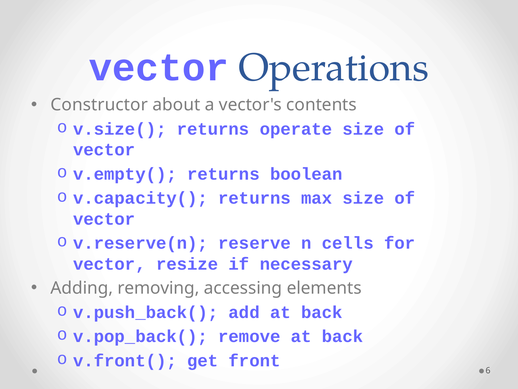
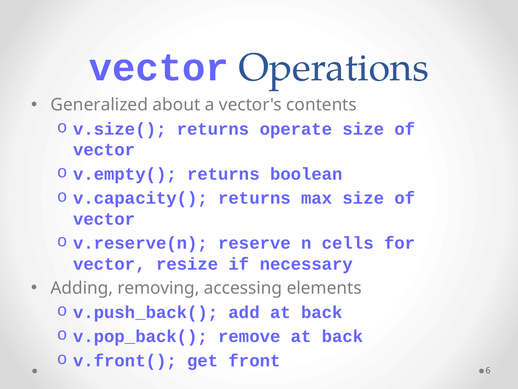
Constructor: Constructor -> Generalized
